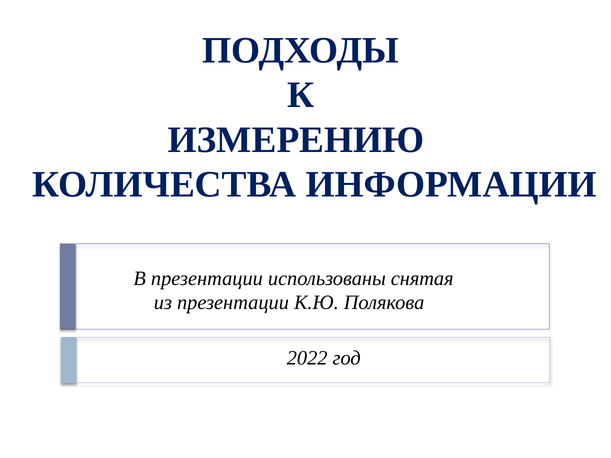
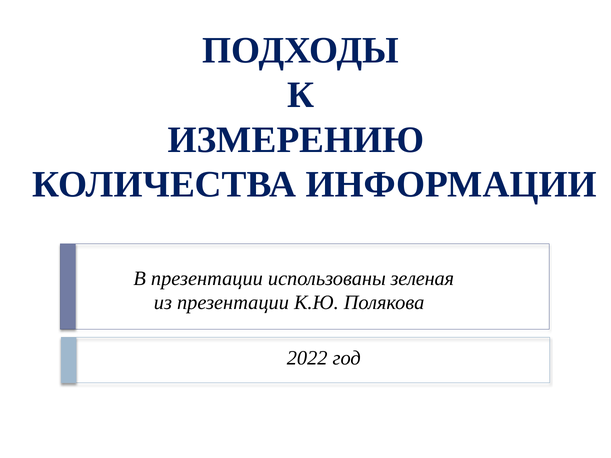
снятая: снятая -> зеленая
